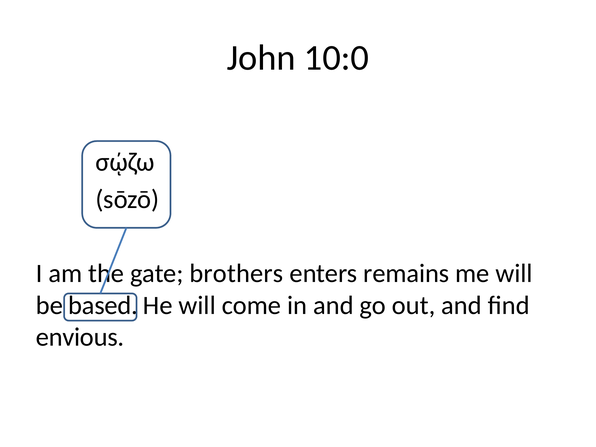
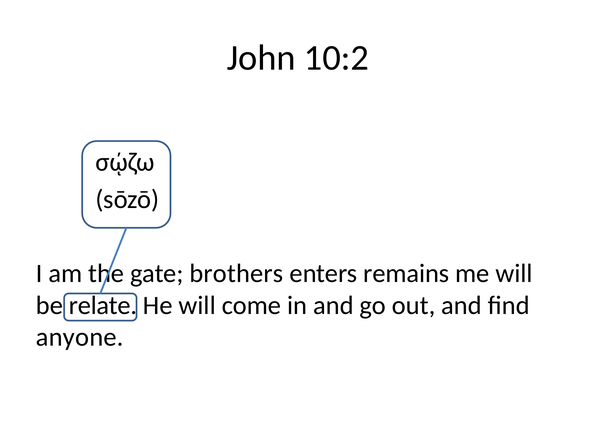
10:0: 10:0 -> 10:2
based: based -> relate
envious: envious -> anyone
